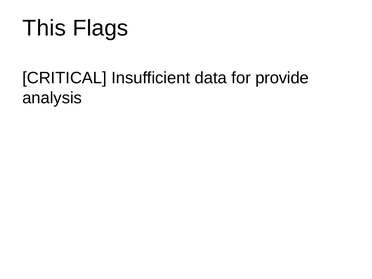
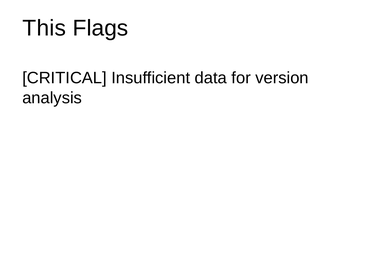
provide: provide -> version
